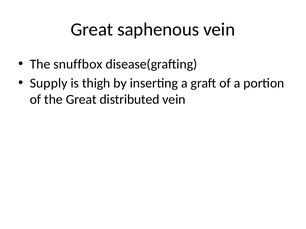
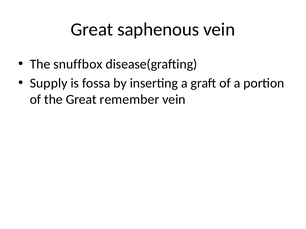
thigh: thigh -> fossa
distributed: distributed -> remember
